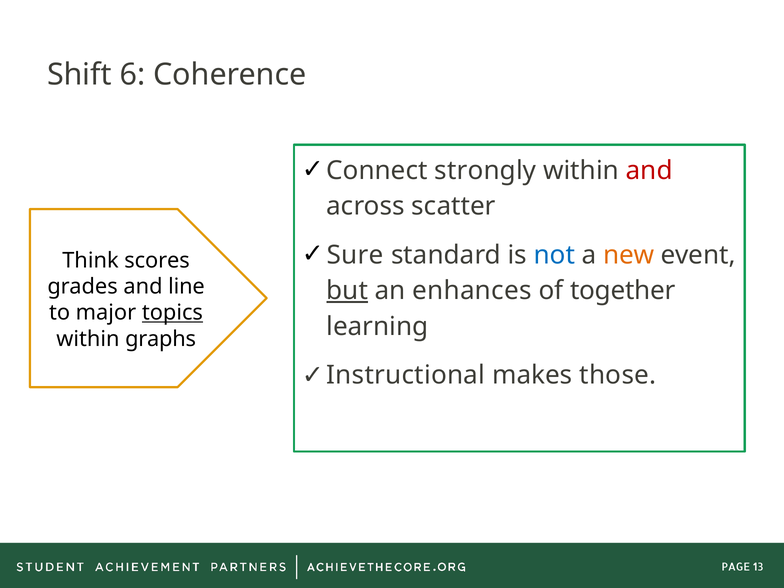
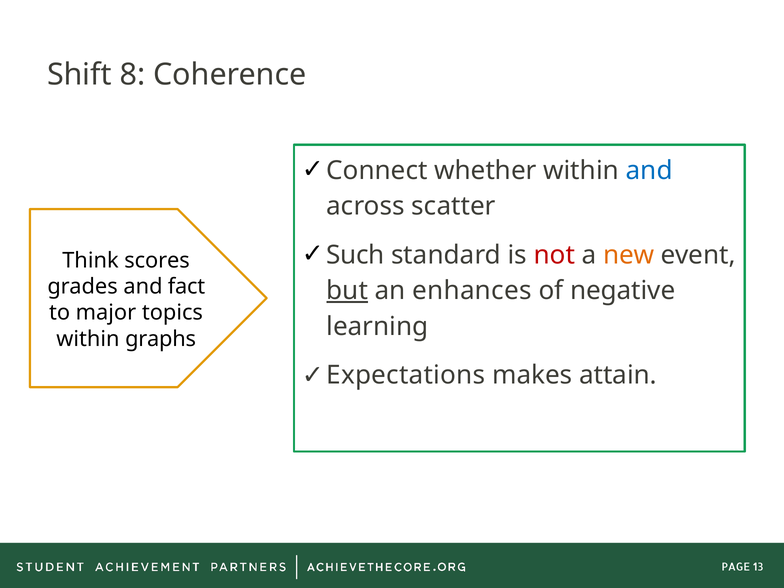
6: 6 -> 8
strongly: strongly -> whether
and at (649, 170) colour: red -> blue
Sure: Sure -> Such
not colour: blue -> red
line: line -> fact
together: together -> negative
topics underline: present -> none
Instructional: Instructional -> Expectations
those: those -> attain
